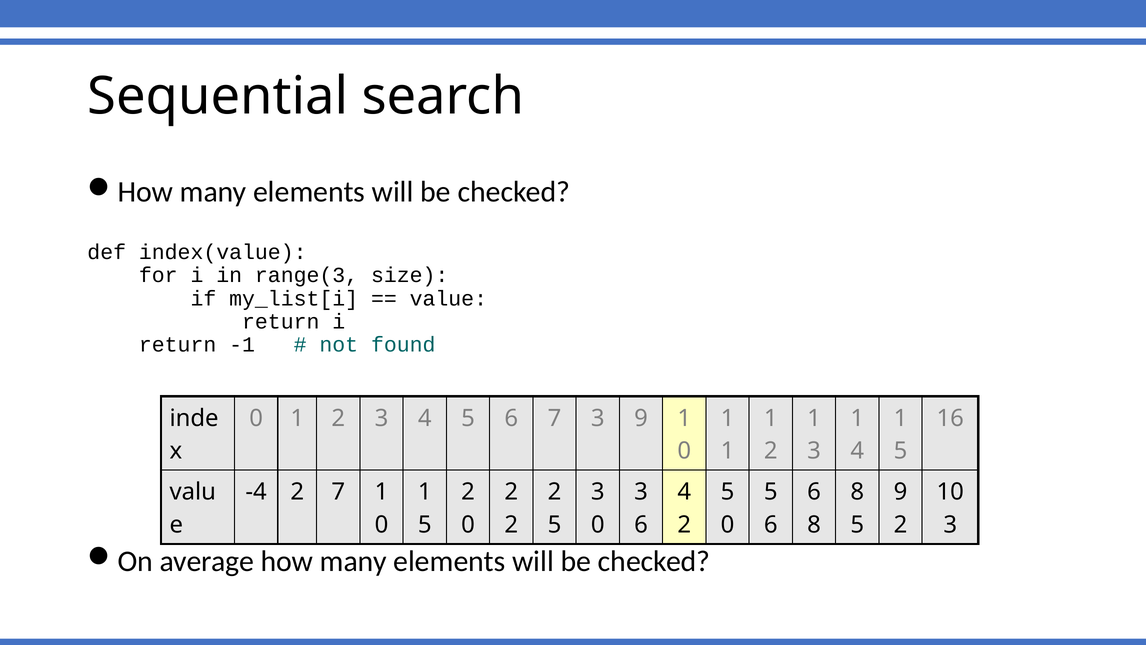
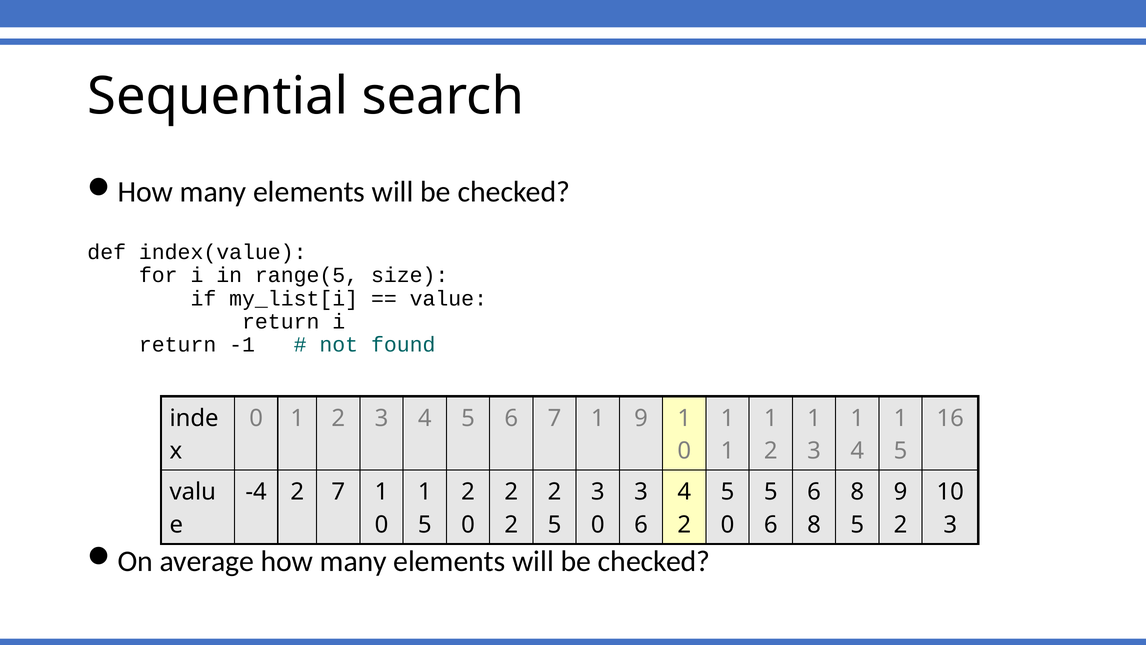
range(3: range(3 -> range(5
6 7 3: 3 -> 1
